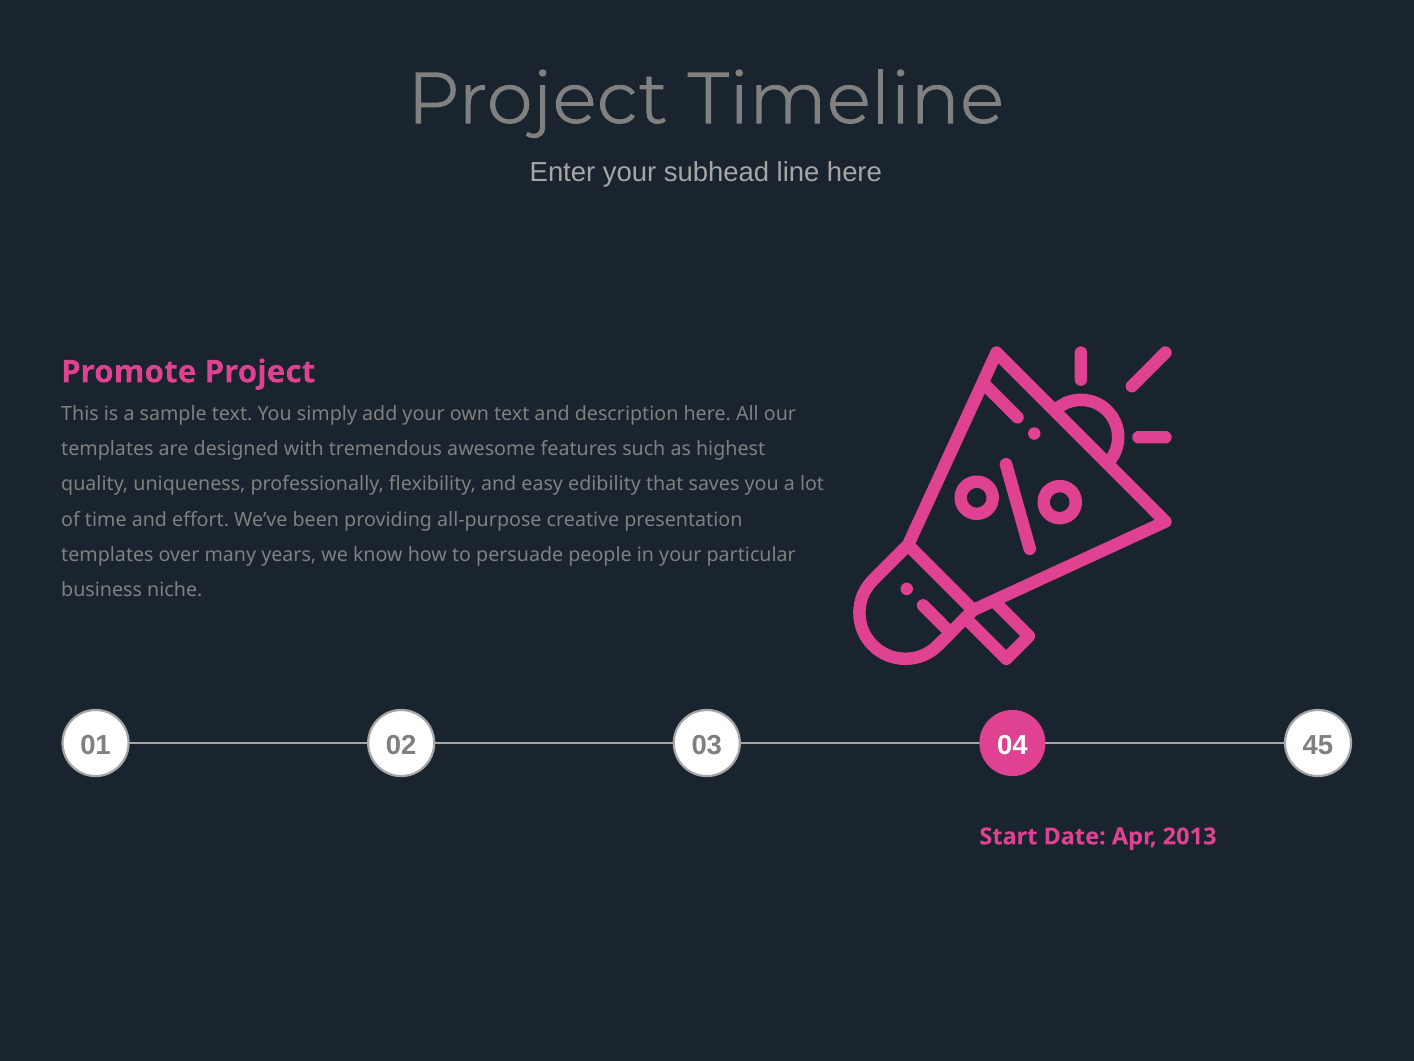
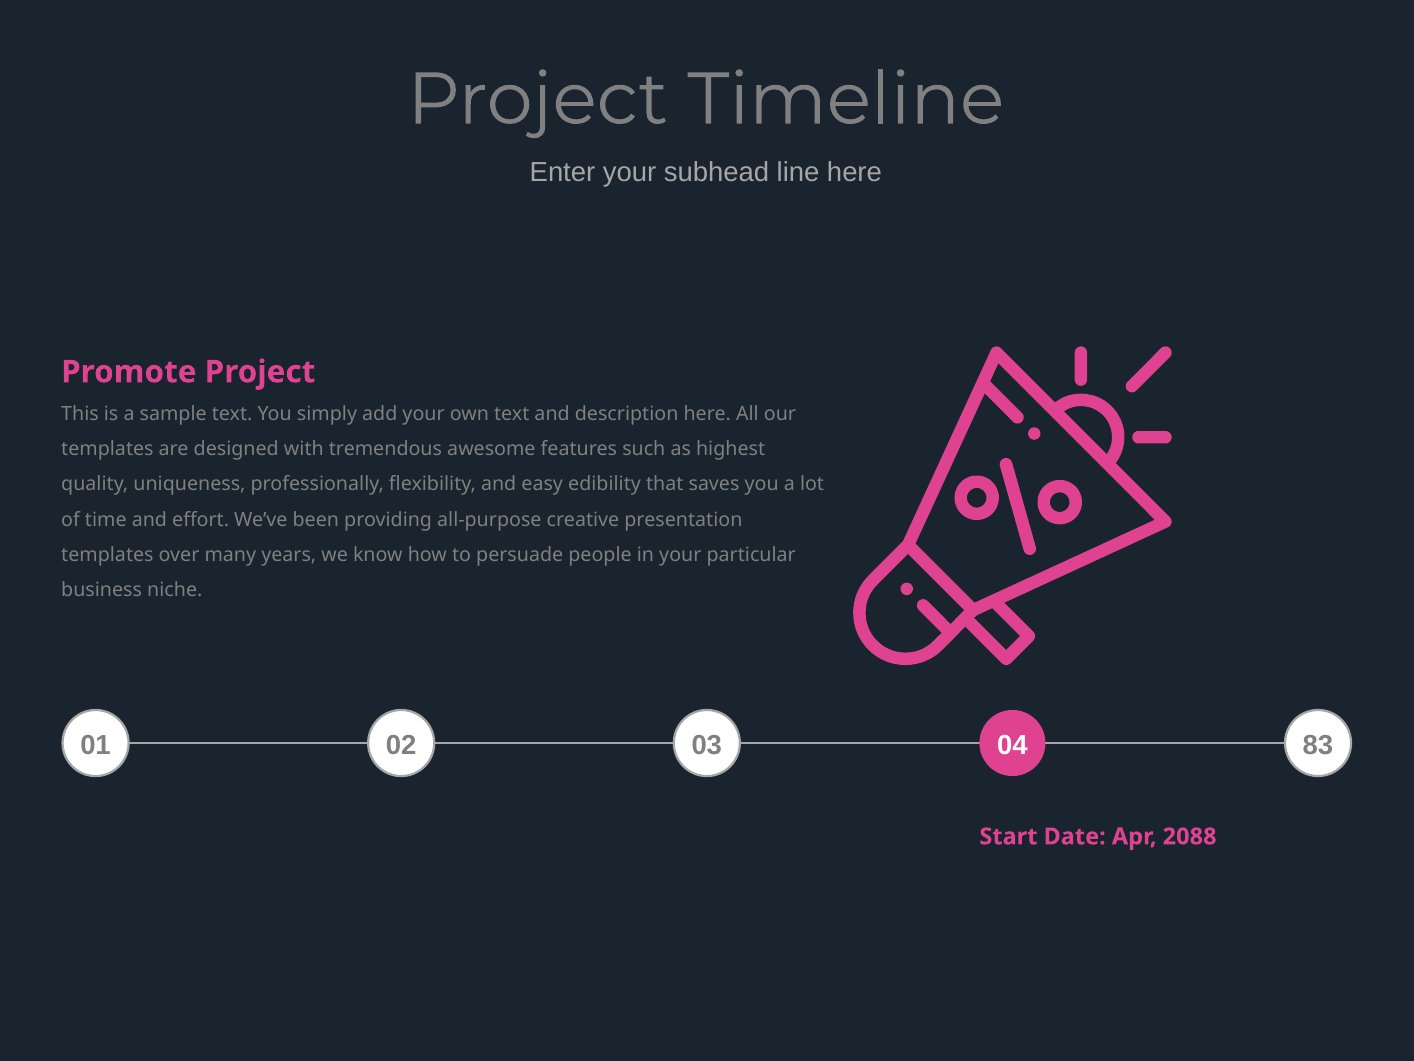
45: 45 -> 83
2013: 2013 -> 2088
